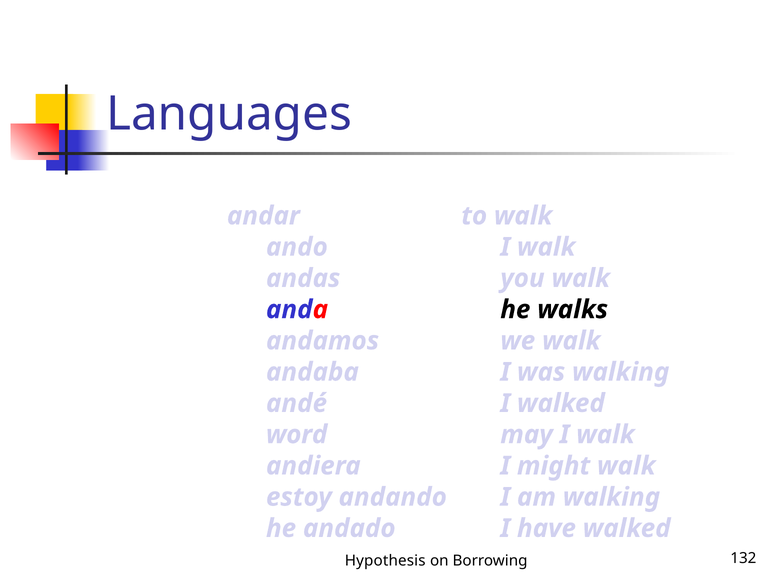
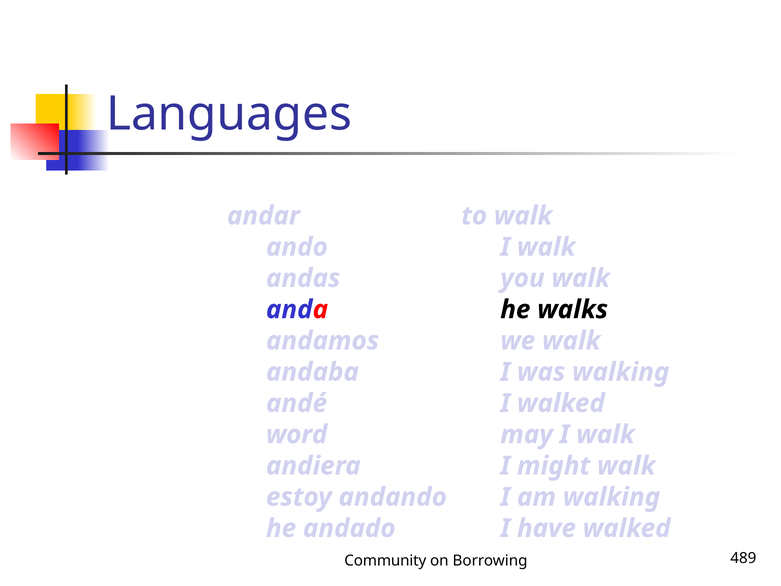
Hypothesis: Hypothesis -> Community
132: 132 -> 489
